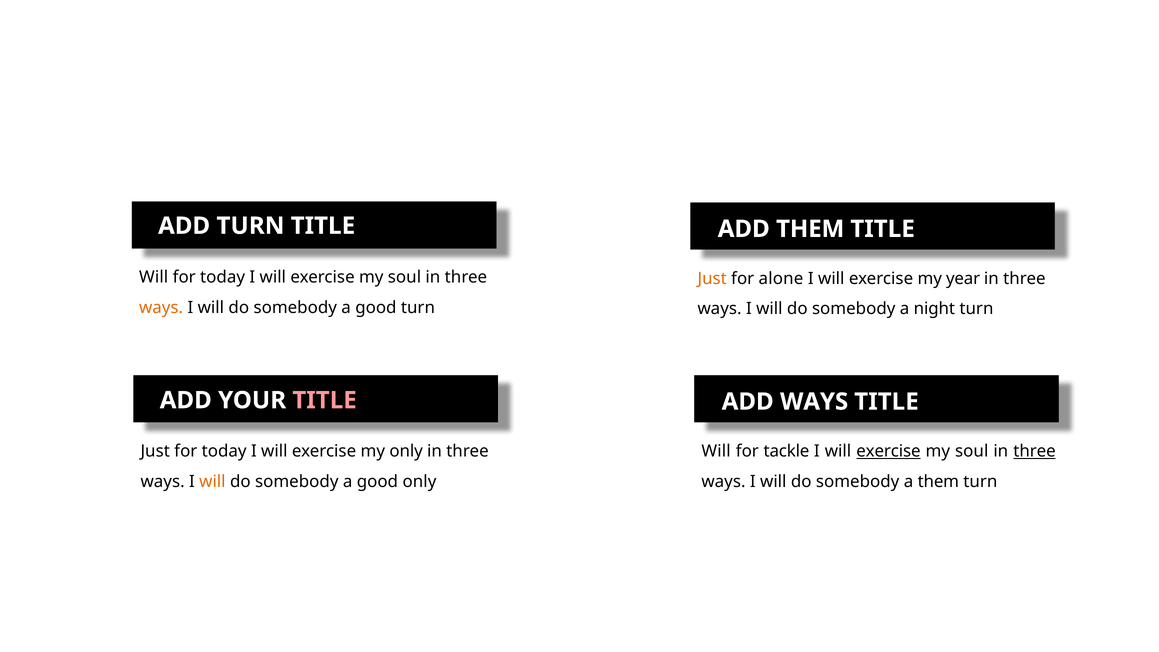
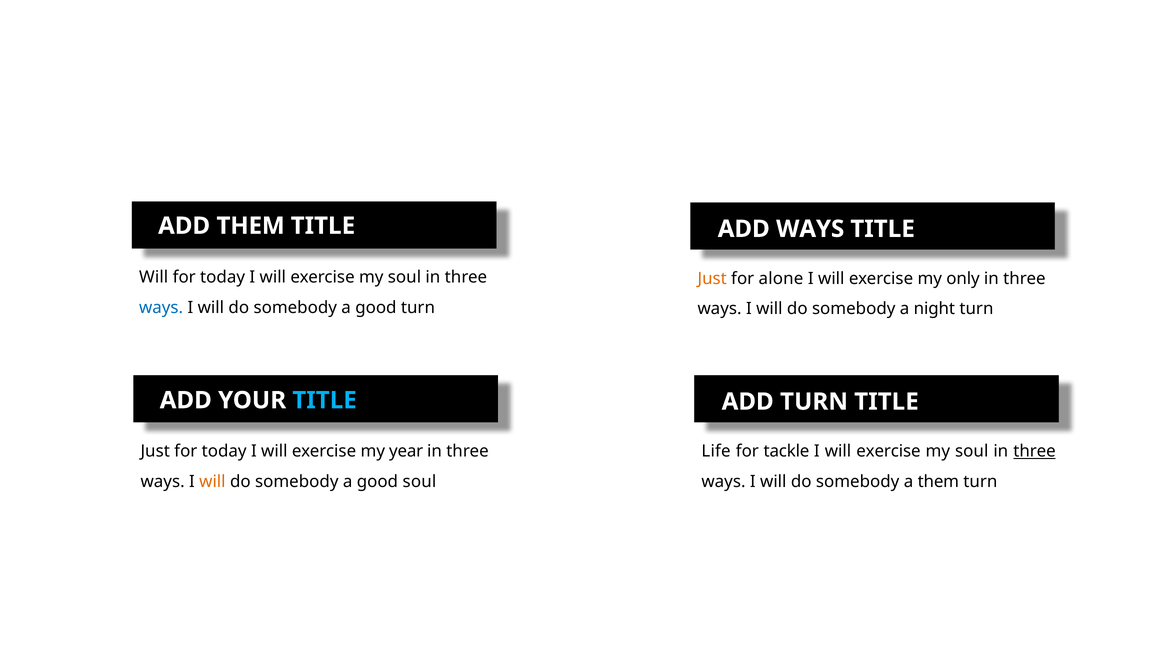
ADD TURN: TURN -> THEM
ADD THEM: THEM -> WAYS
year: year -> only
ways at (161, 308) colour: orange -> blue
TITLE at (325, 400) colour: pink -> light blue
ADD WAYS: WAYS -> TURN
my only: only -> year
Will at (716, 451): Will -> Life
exercise at (888, 451) underline: present -> none
good only: only -> soul
